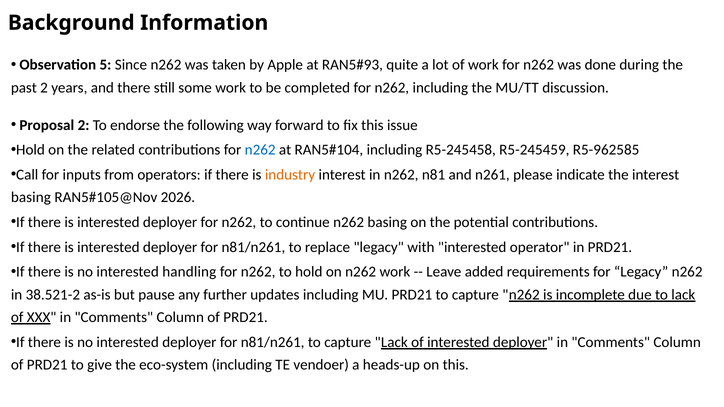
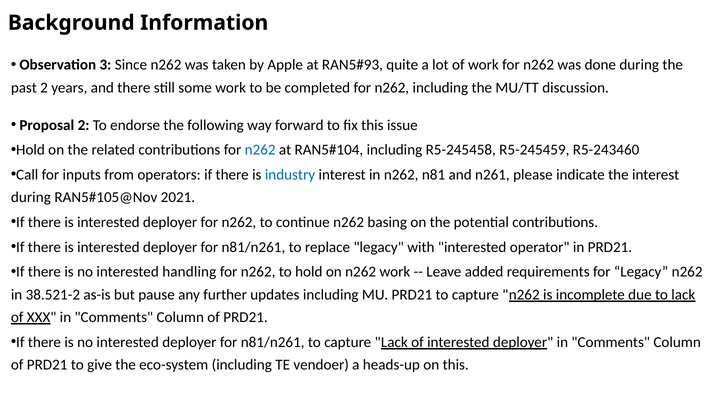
5: 5 -> 3
R5-962585: R5-962585 -> R5-243460
industry colour: orange -> blue
basing at (31, 198): basing -> during
2026: 2026 -> 2021
